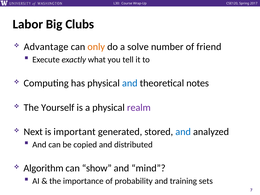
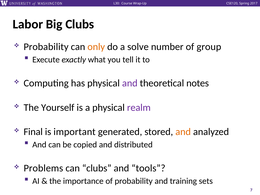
Advantage at (46, 47): Advantage -> Probability
friend: friend -> group
and at (130, 83) colour: blue -> purple
Next: Next -> Final
and at (183, 132) colour: blue -> orange
Algorithm: Algorithm -> Problems
can show: show -> clubs
mind: mind -> tools
